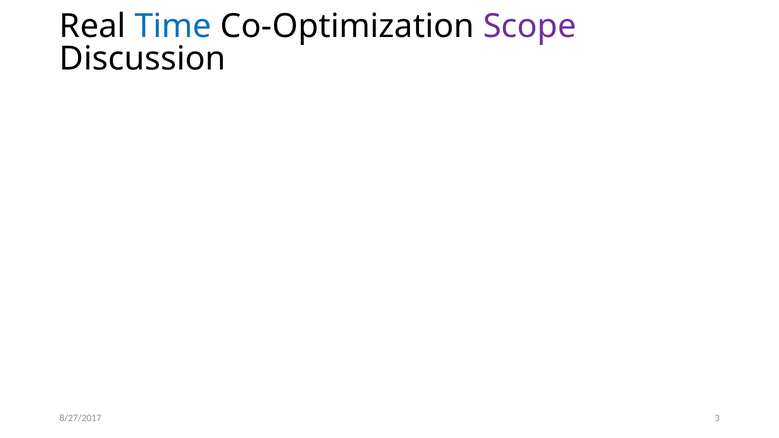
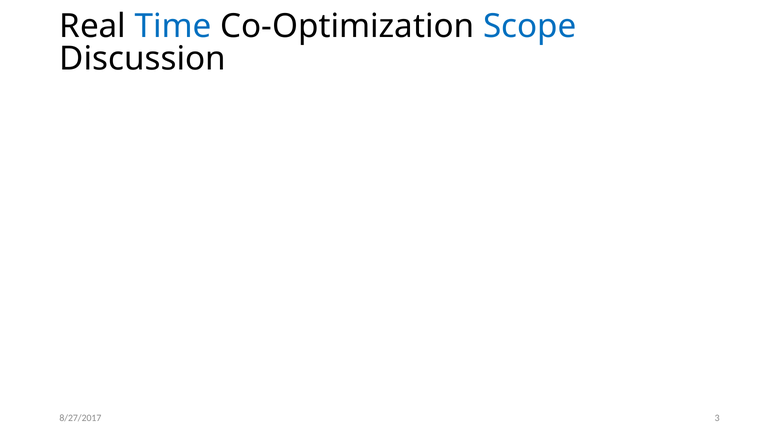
Scope colour: purple -> blue
